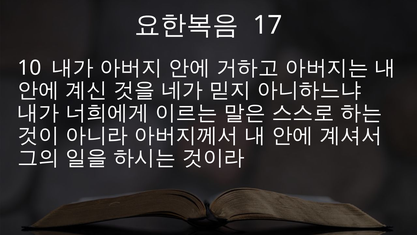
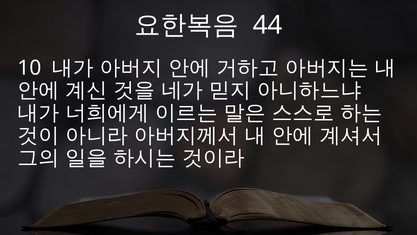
17: 17 -> 44
